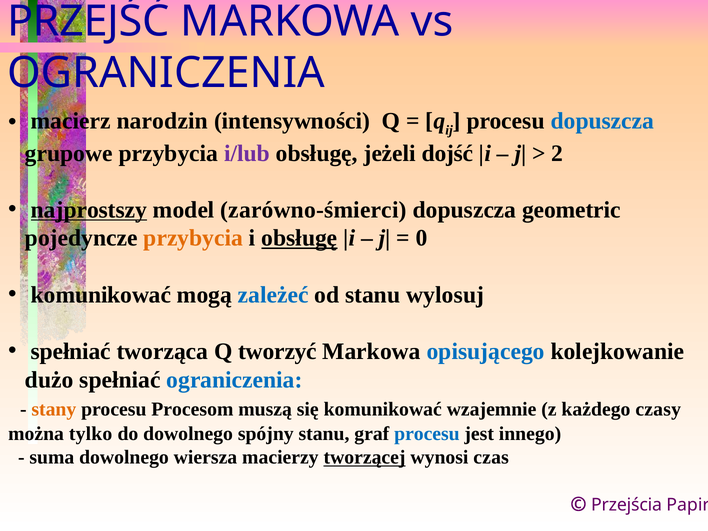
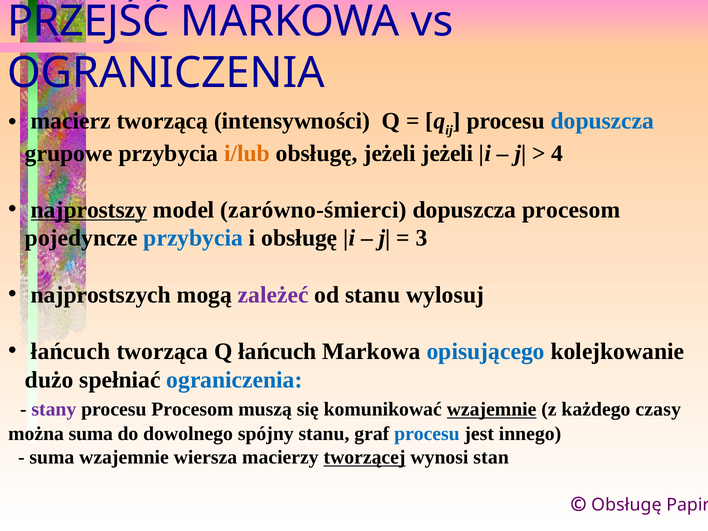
narodzin: narodzin -> tworzącą
i/lub colour: purple -> orange
jeżeli dojść: dojść -> jeżeli
2: 2 -> 4
dopuszcza geometric: geometric -> procesom
przybycia at (193, 238) colour: orange -> blue
obsługę at (299, 238) underline: present -> none
0: 0 -> 3
komunikować at (101, 295): komunikować -> najprostszych
zależeć colour: blue -> purple
spełniać at (71, 351): spełniać -> łańcuch
Q tworzyć: tworzyć -> łańcuch
stany colour: orange -> purple
wzajemnie at (492, 409) underline: none -> present
można tylko: tylko -> suma
suma dowolnego: dowolnego -> wzajemnie
czas: czas -> stan
Przejścia at (627, 505): Przejścia -> Obsługę
